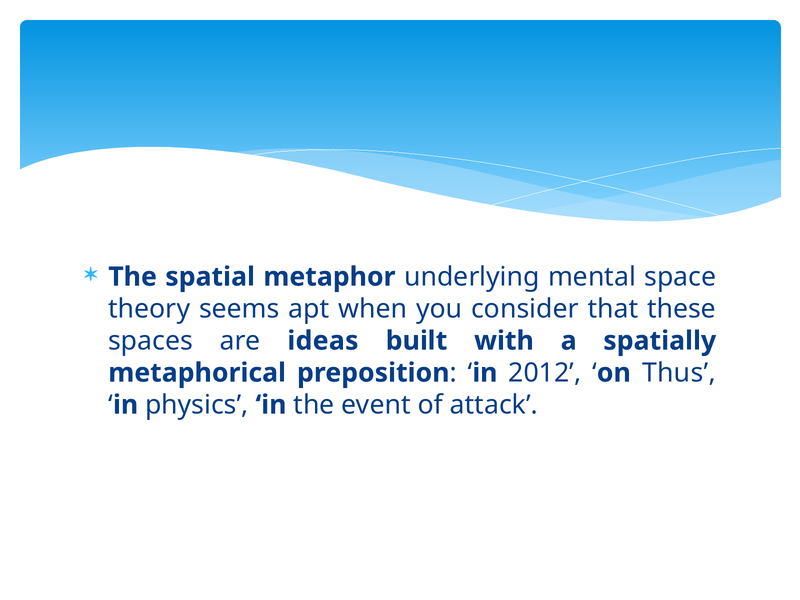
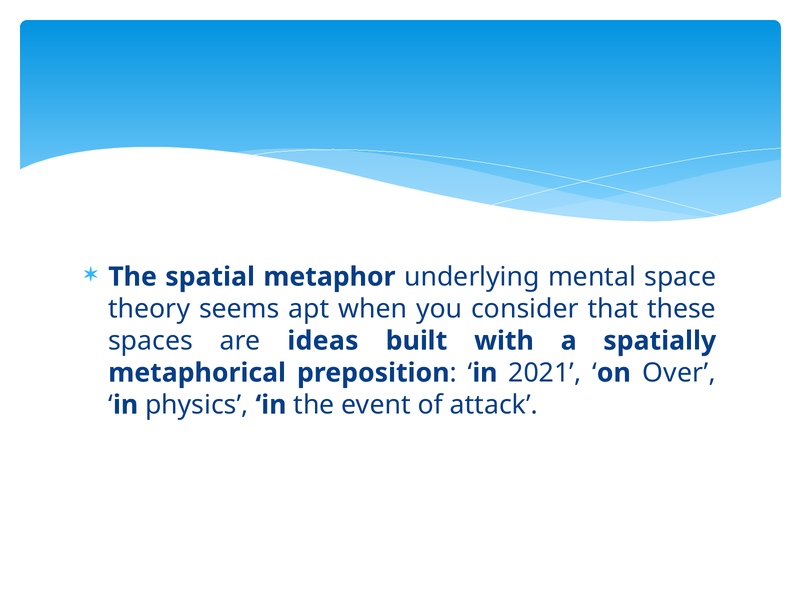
2012: 2012 -> 2021
Thus: Thus -> Over
